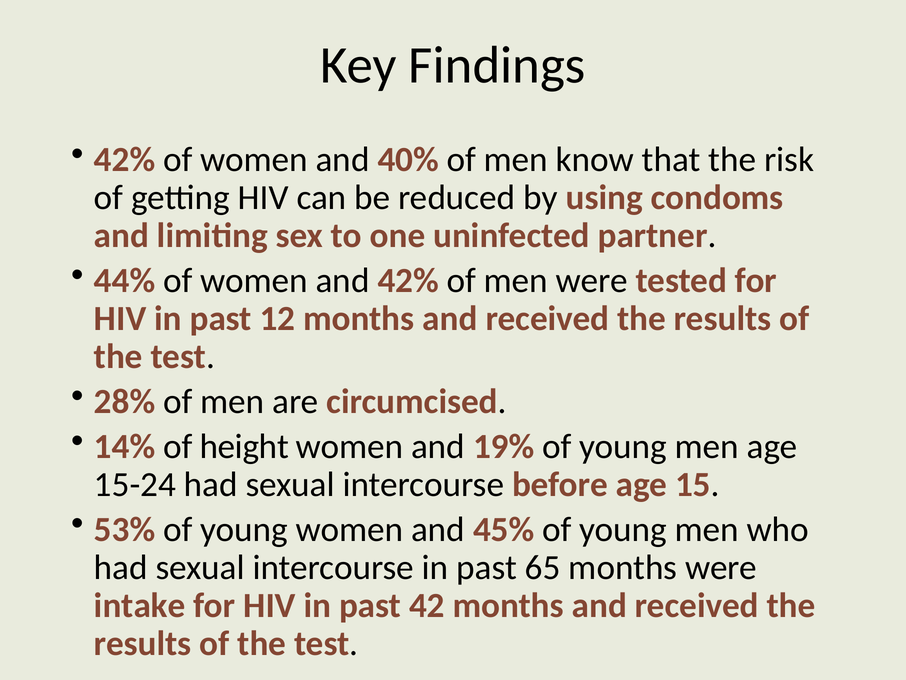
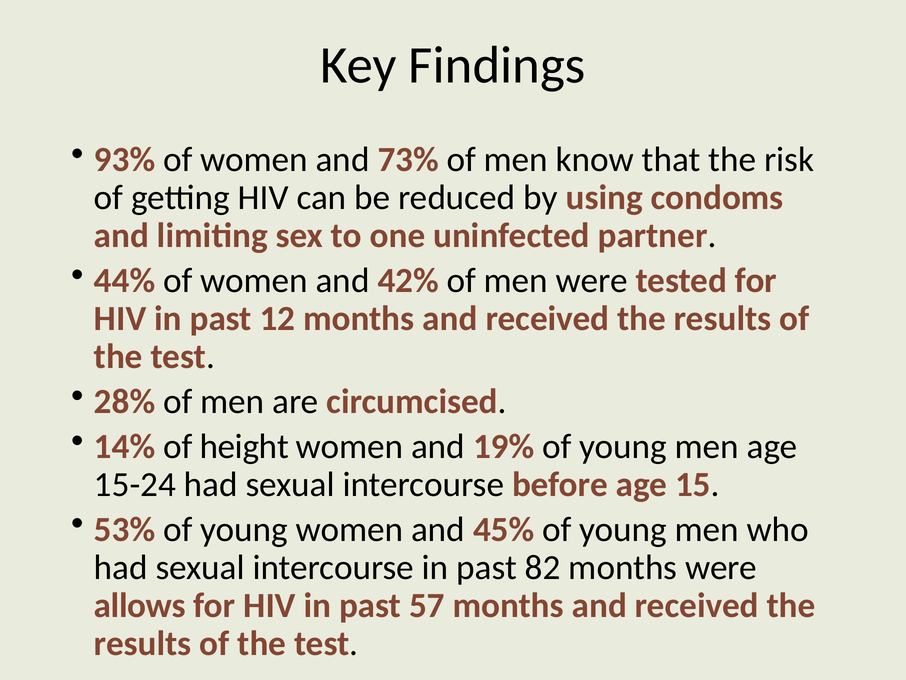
42% at (125, 159): 42% -> 93%
40%: 40% -> 73%
65: 65 -> 82
intake: intake -> allows
42: 42 -> 57
